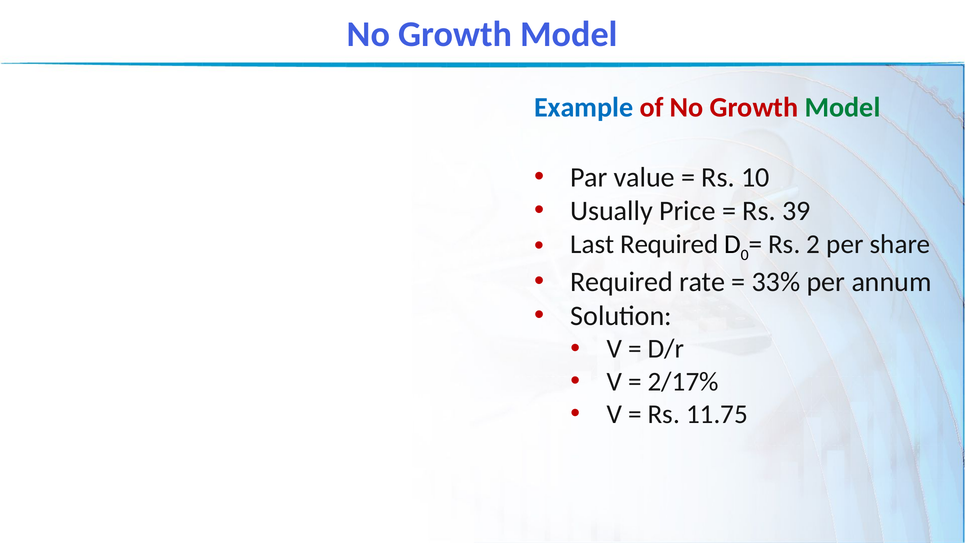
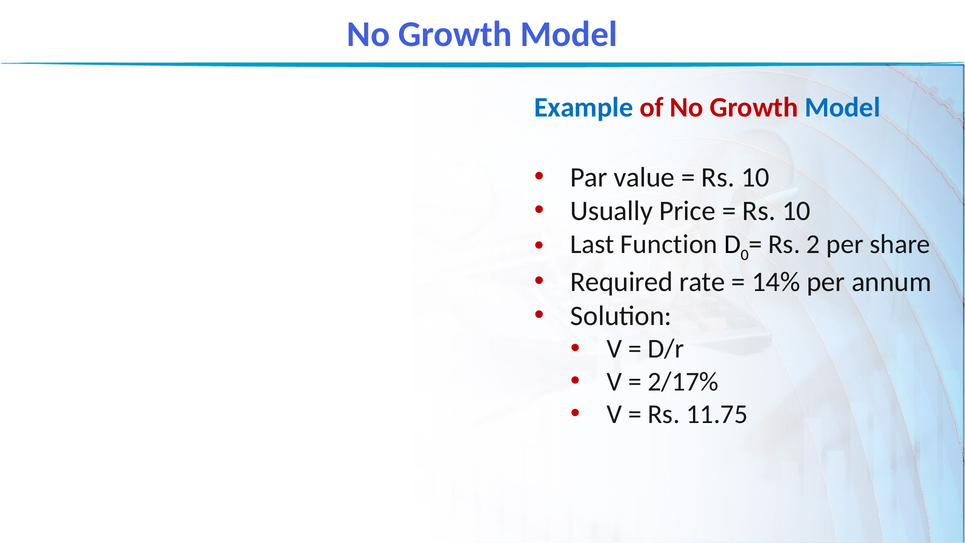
Model at (843, 107) colour: green -> blue
39 at (796, 211): 39 -> 10
Last Required: Required -> Function
33%: 33% -> 14%
